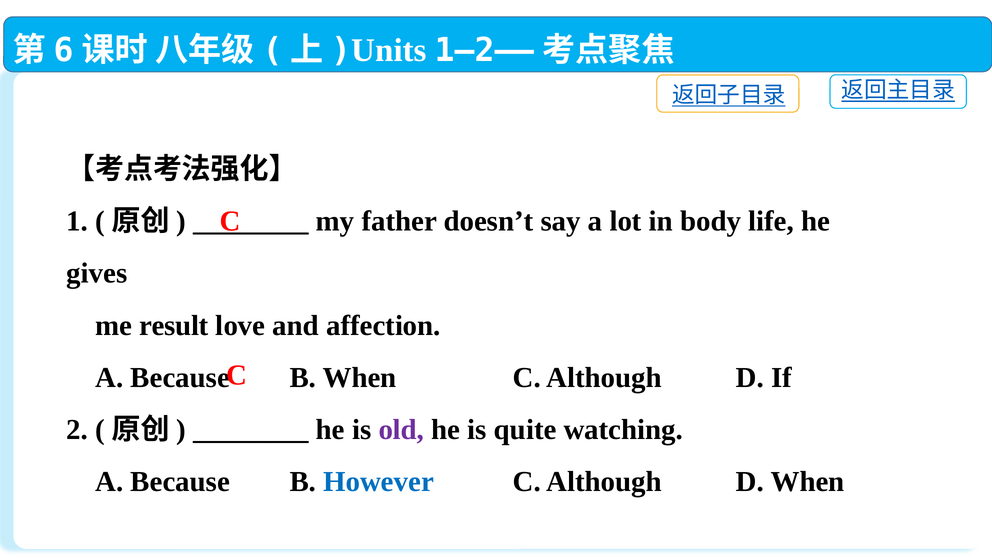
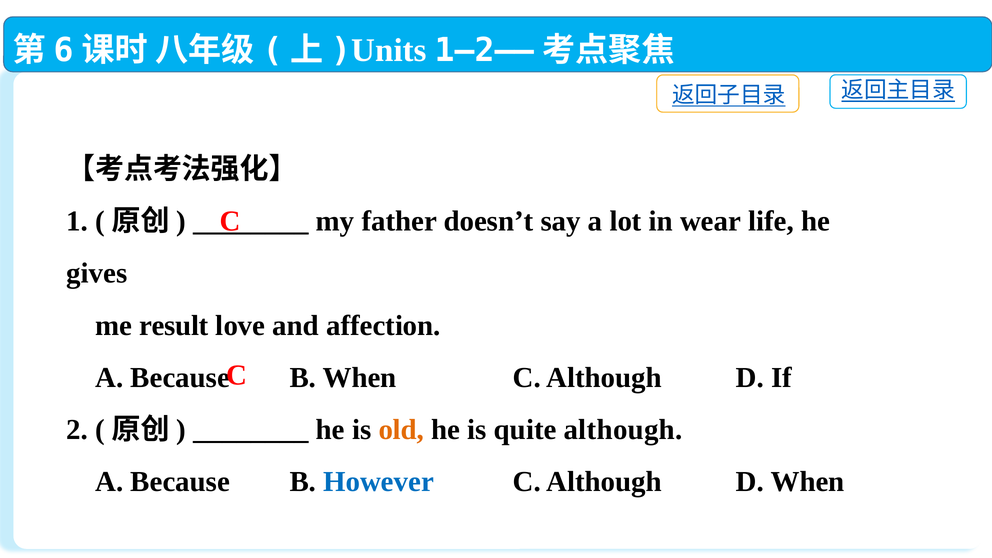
body: body -> wear
old colour: purple -> orange
quite watching: watching -> although
